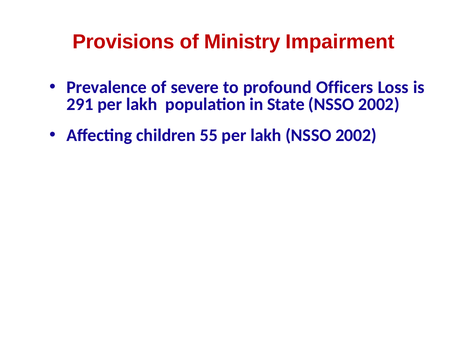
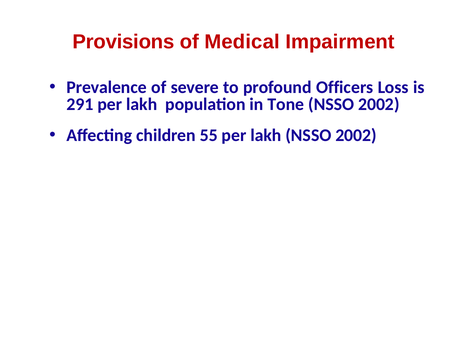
Ministry: Ministry -> Medical
State: State -> Tone
